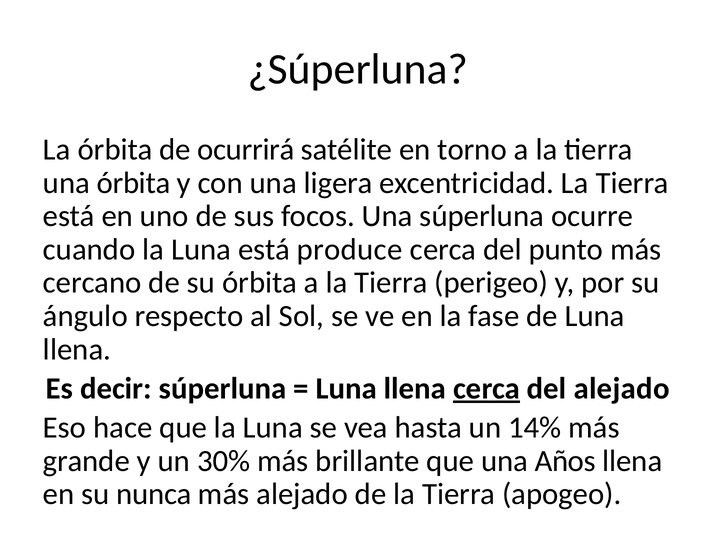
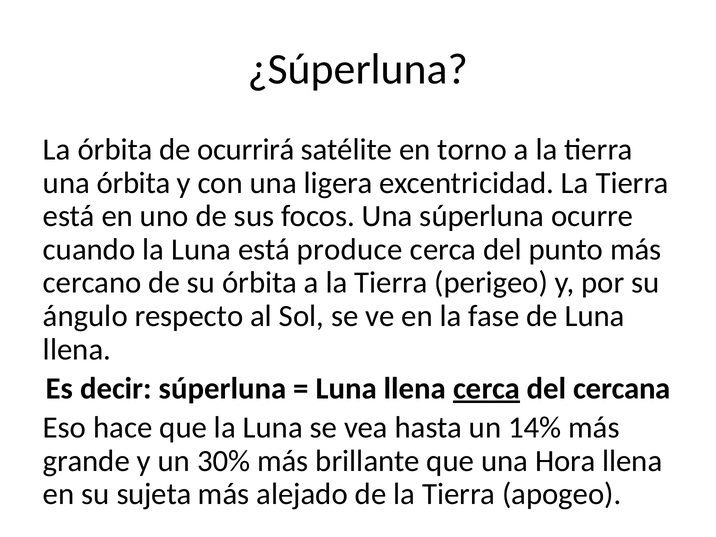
del alejado: alejado -> cercana
Años: Años -> Hora
nunca: nunca -> sujeta
